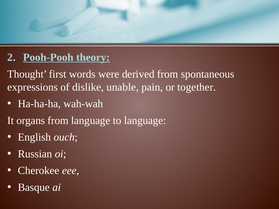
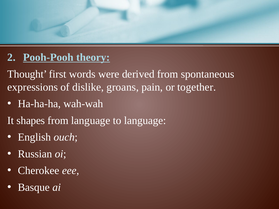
unable: unable -> groans
organs: organs -> shapes
